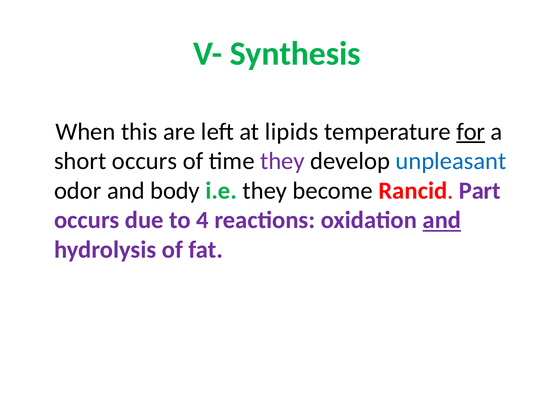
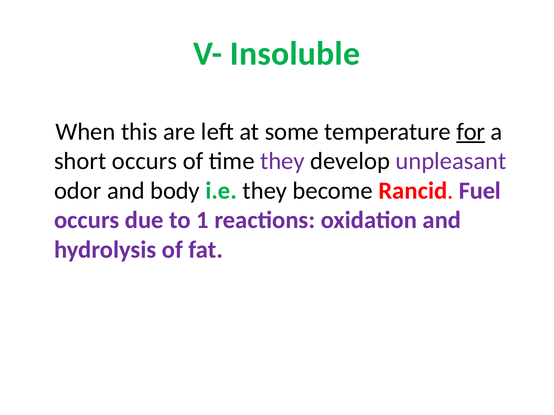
Synthesis: Synthesis -> Insoluble
lipids: lipids -> some
unpleasant colour: blue -> purple
Part: Part -> Fuel
4: 4 -> 1
and at (442, 220) underline: present -> none
